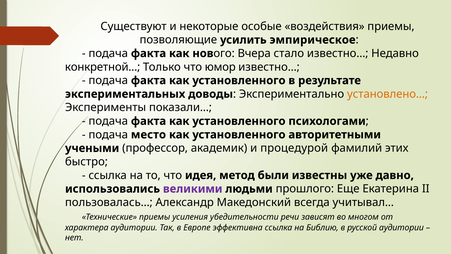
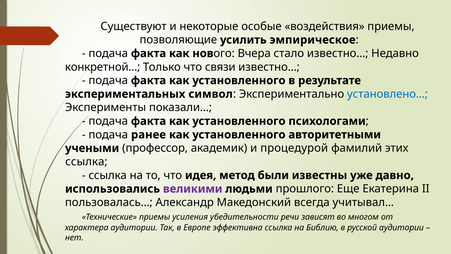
юмор: юмор -> связи
доводы: доводы -> символ
установлено… colour: orange -> blue
место: место -> ранее
быстро at (86, 162): быстро -> ссылка
